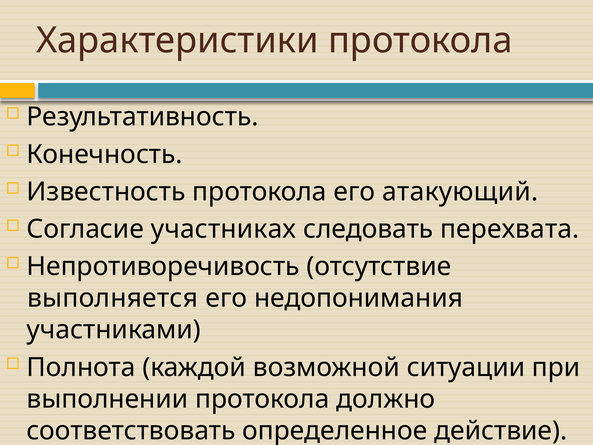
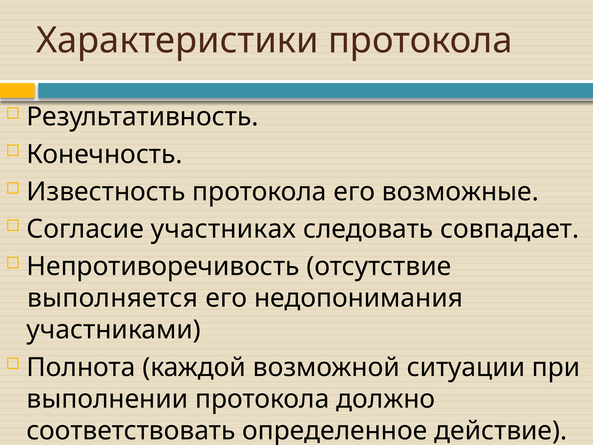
атакующий: атакующий -> возможные
перехвата: перехвата -> совпадает
